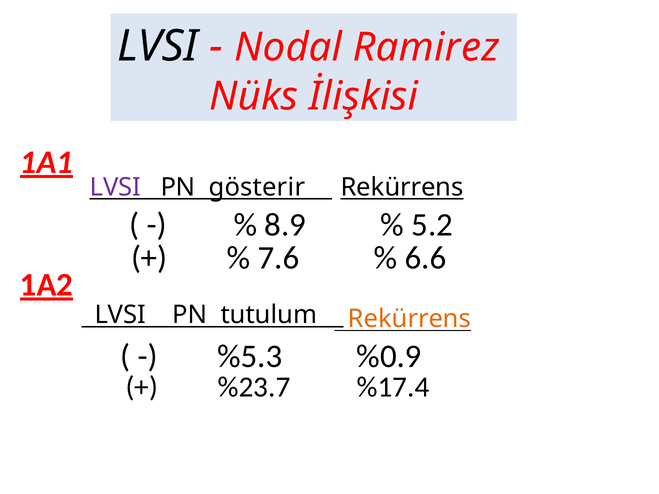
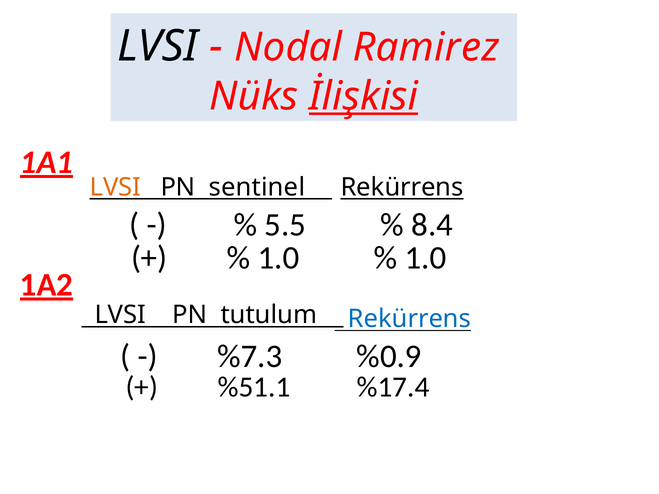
İlişkisi underline: none -> present
LVSI at (115, 187) colour: purple -> orange
gösterir: gösterir -> sentinel
8.9: 8.9 -> 5.5
5.2: 5.2 -> 8.4
7.6 at (279, 258): 7.6 -> 1.0
6.6 at (426, 258): 6.6 -> 1.0
Rekürrens at (409, 319) colour: orange -> blue
%5.3: %5.3 -> %7.3
%23.7: %23.7 -> %51.1
